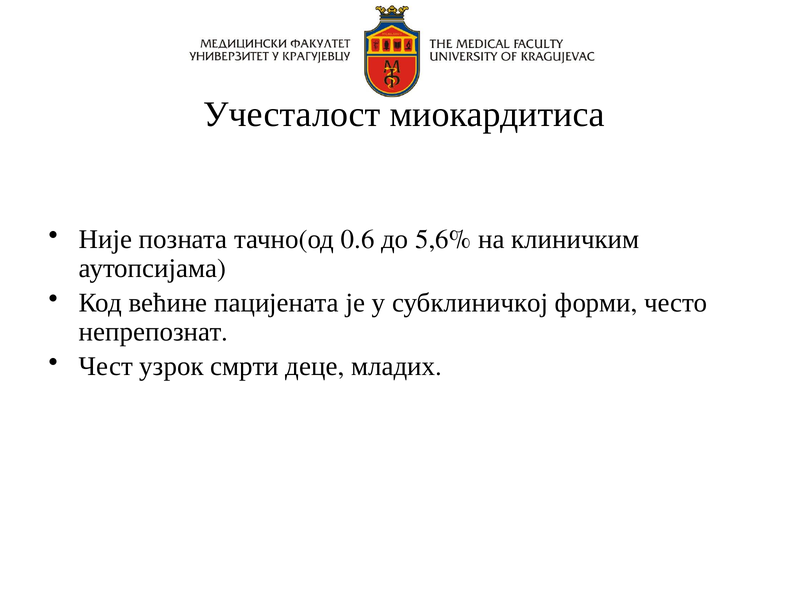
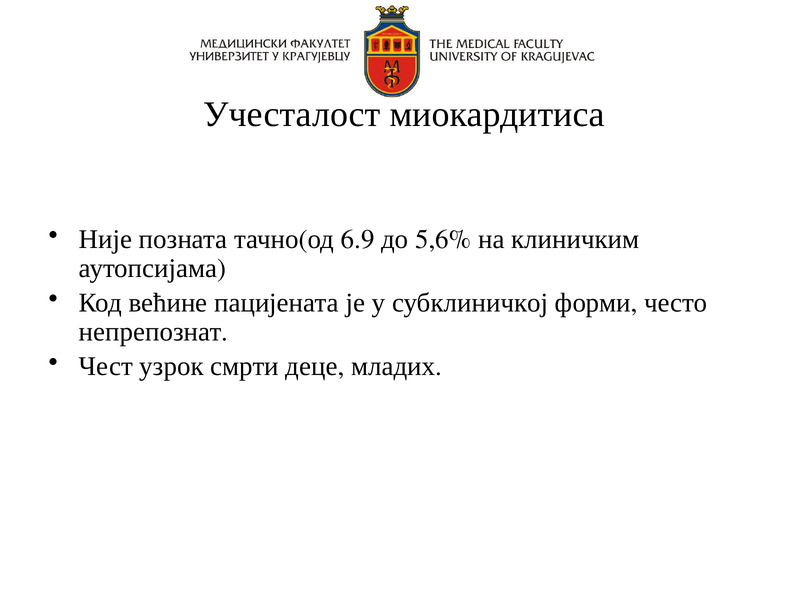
0.6: 0.6 -> 6.9
